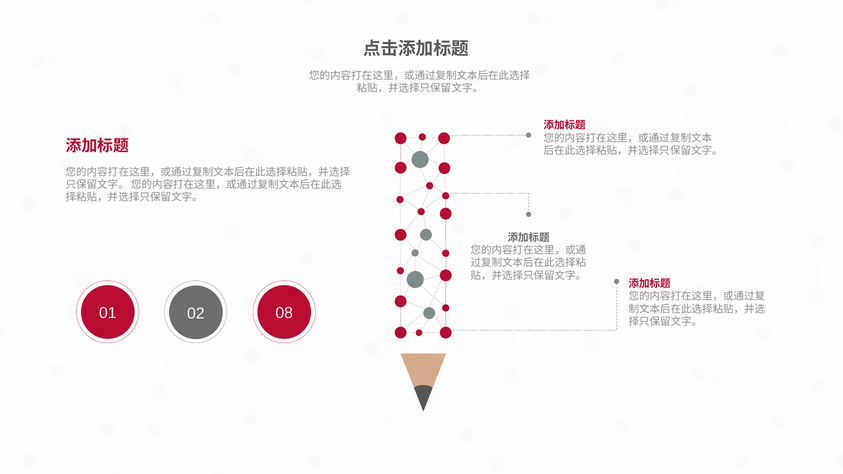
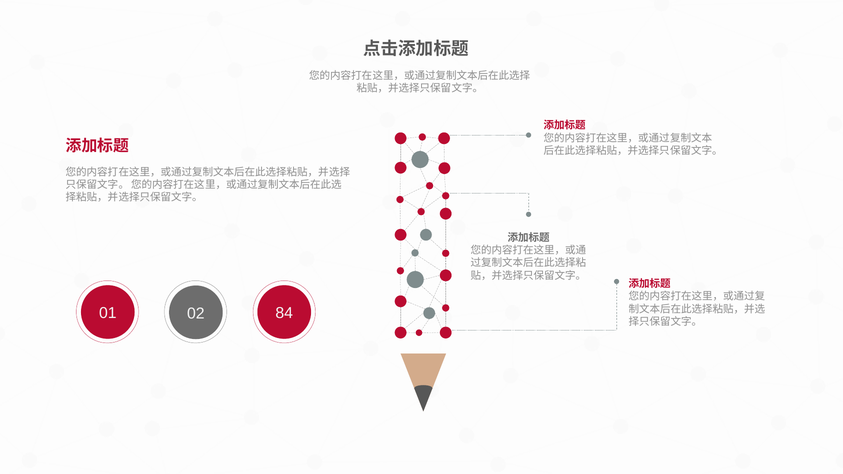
08: 08 -> 84
